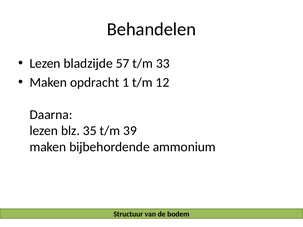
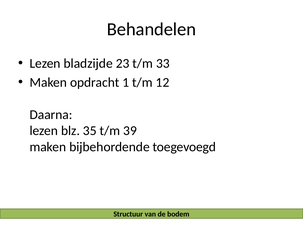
57: 57 -> 23
ammonium: ammonium -> toegevoegd
